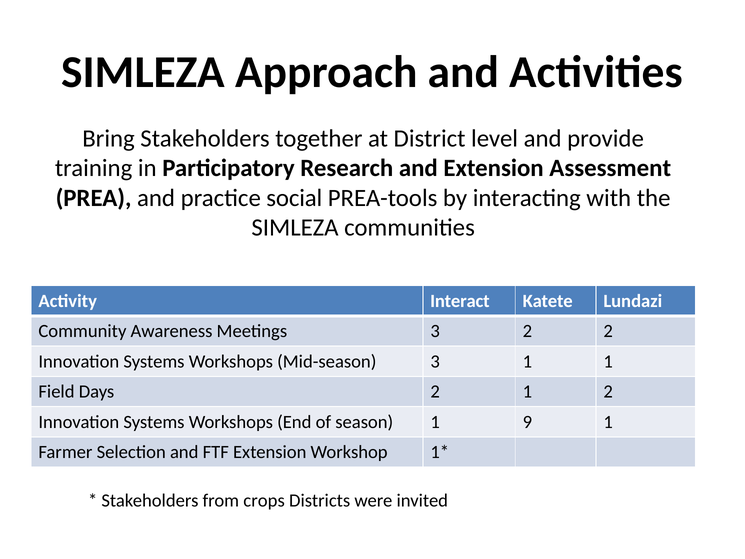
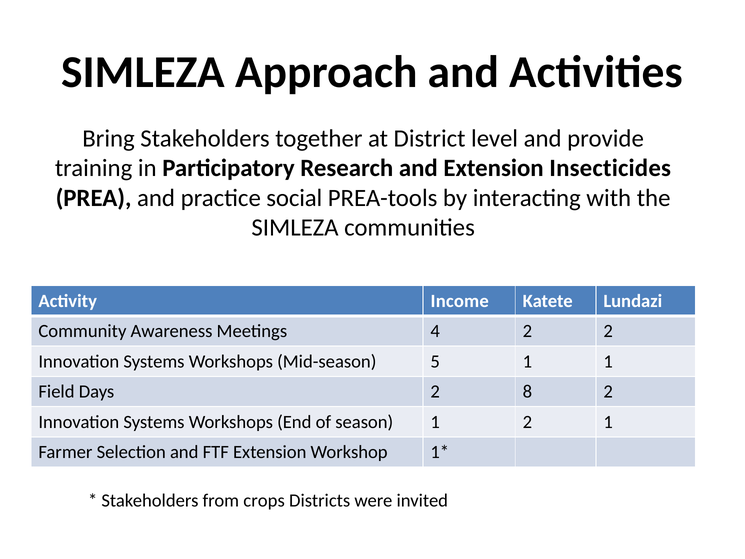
Assessment: Assessment -> Insecticides
Interact: Interact -> Income
Meetings 3: 3 -> 4
Mid-season 3: 3 -> 5
2 1: 1 -> 8
1 9: 9 -> 2
